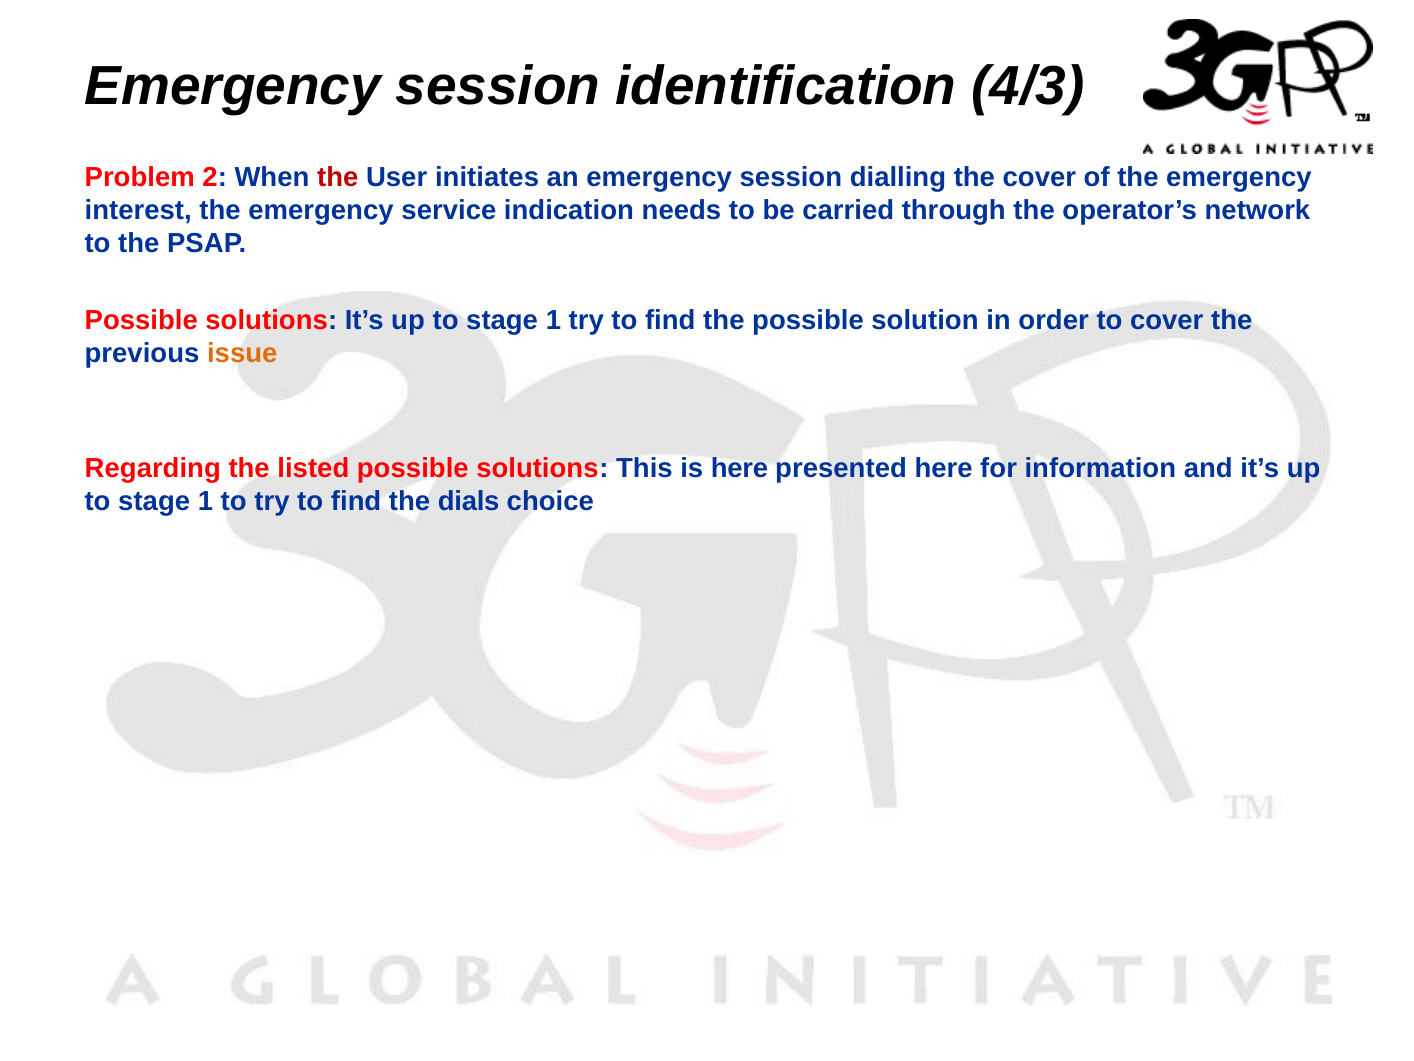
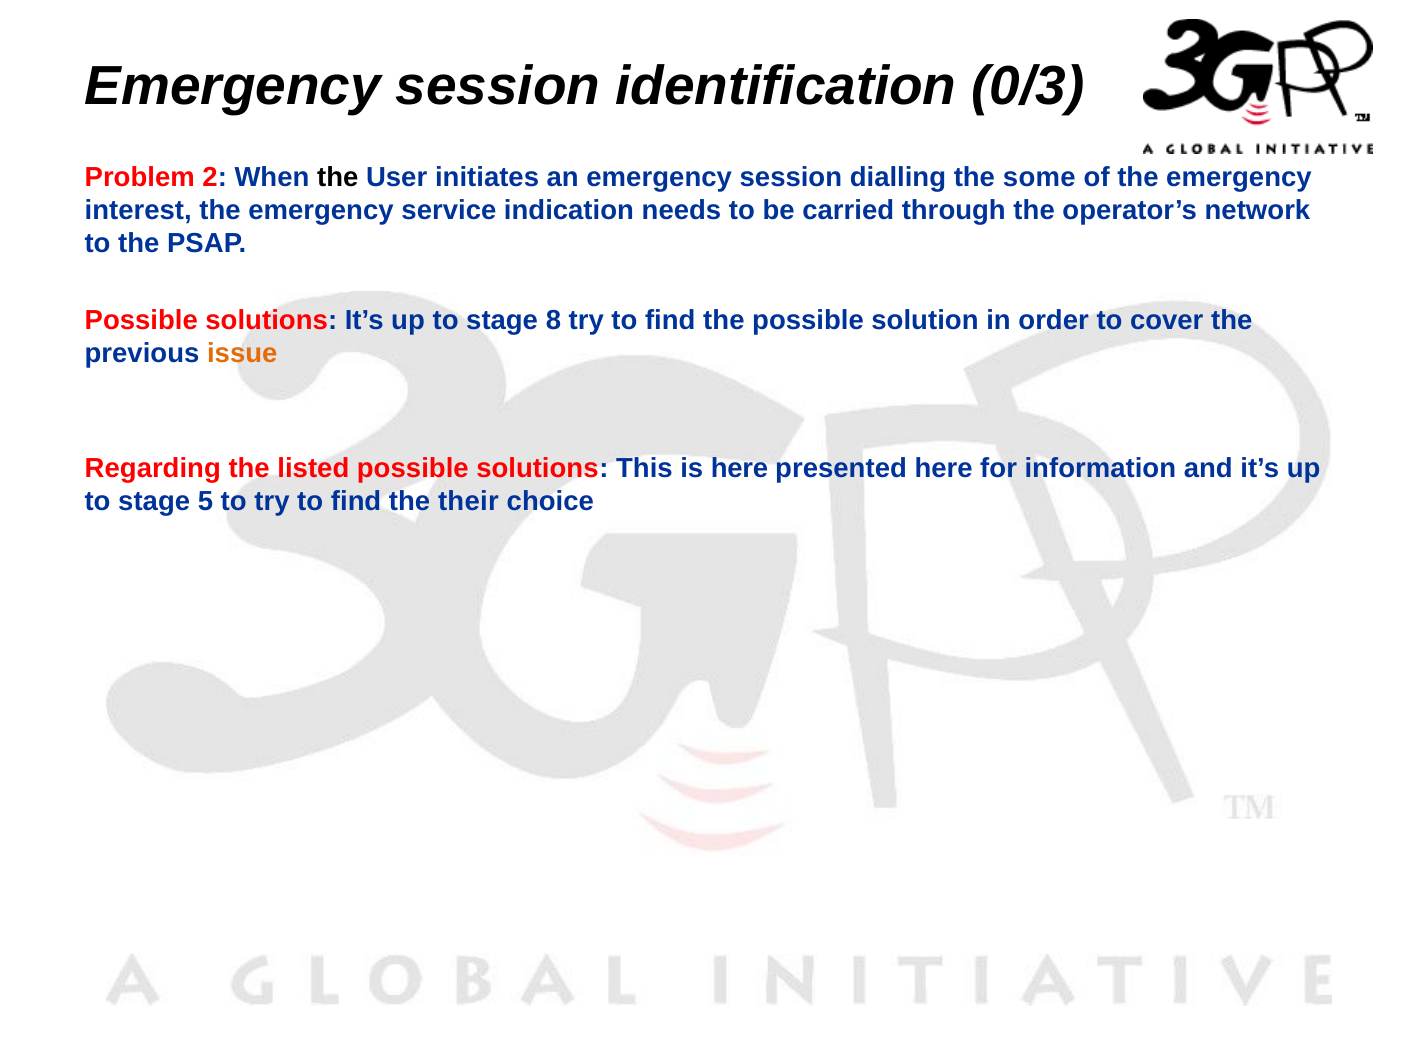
4/3: 4/3 -> 0/3
the at (338, 177) colour: red -> black
the cover: cover -> some
1 at (553, 320): 1 -> 8
1 at (206, 502): 1 -> 5
dials: dials -> their
